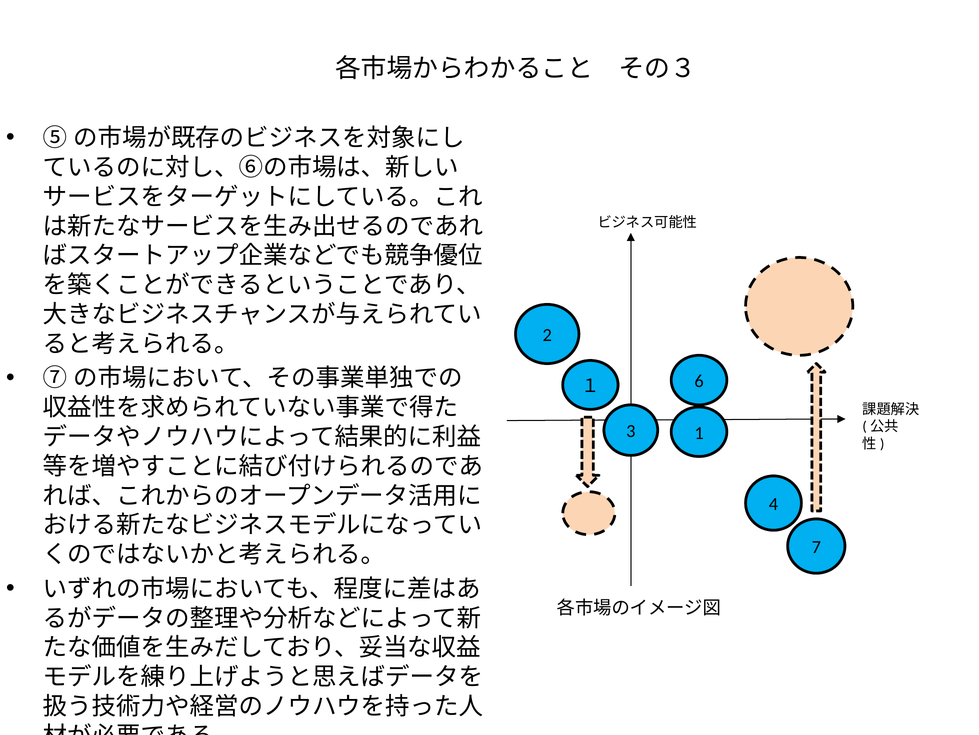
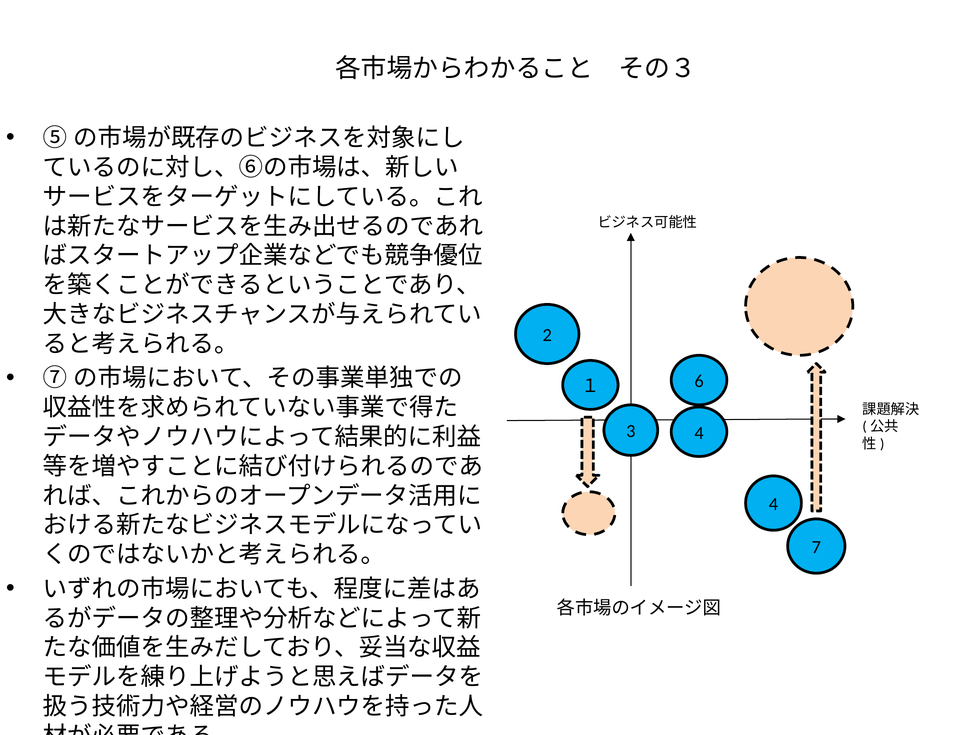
3 1: 1 -> 4
